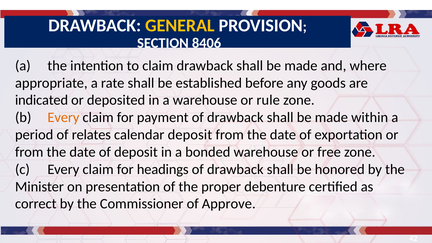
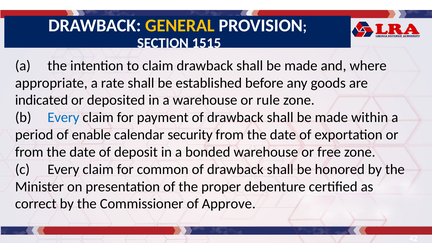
8406: 8406 -> 1515
Every at (63, 117) colour: orange -> blue
relates: relates -> enable
calendar deposit: deposit -> security
headings: headings -> common
